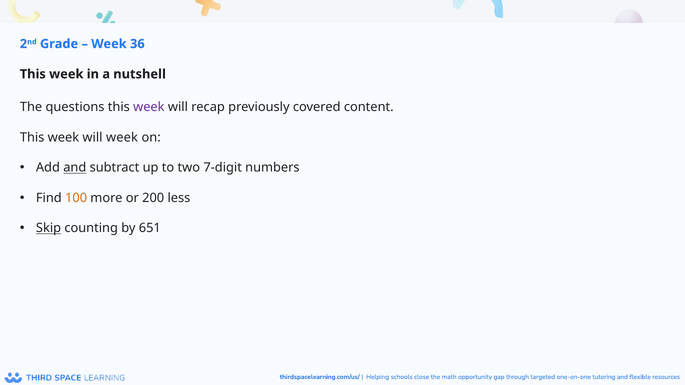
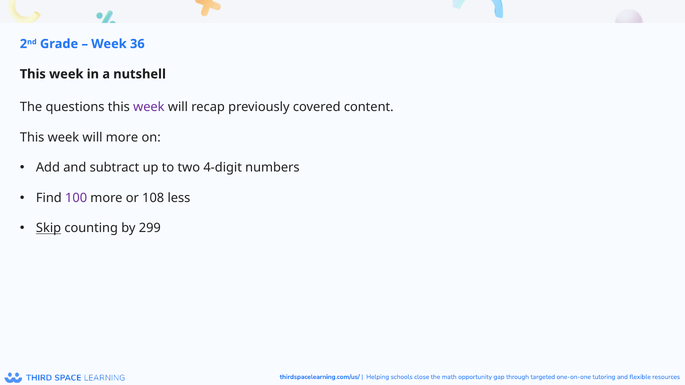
will week: week -> more
and at (75, 168) underline: present -> none
7-digit: 7-digit -> 4-digit
100 colour: orange -> purple
200: 200 -> 108
651: 651 -> 299
